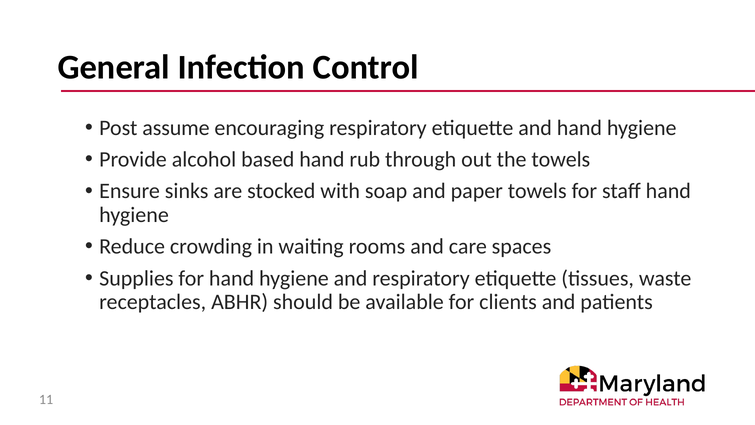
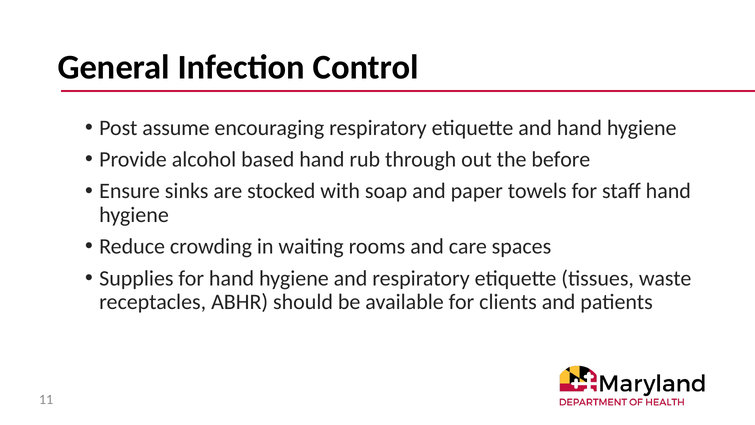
the towels: towels -> before
